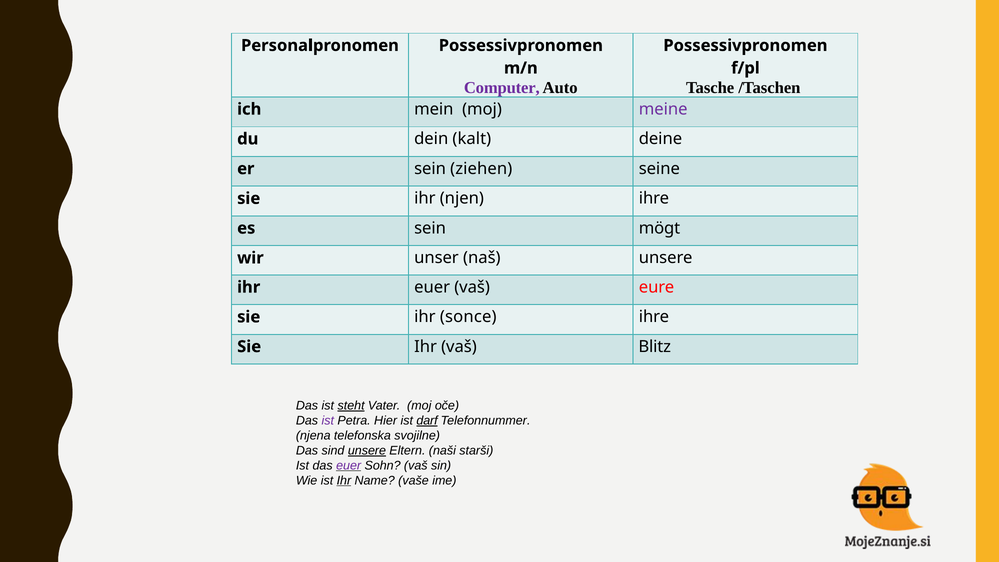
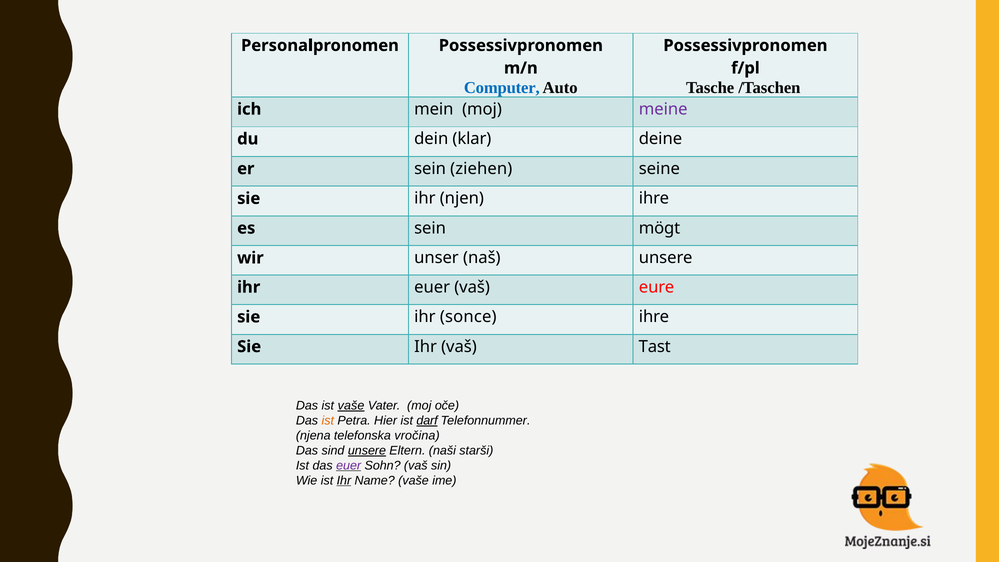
Computer colour: purple -> blue
kalt: kalt -> klar
Blitz: Blitz -> Tast
ist steht: steht -> vaše
ist at (328, 420) colour: purple -> orange
svojilne: svojilne -> vročina
